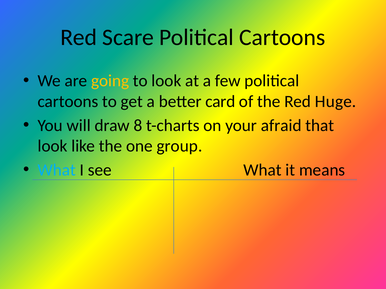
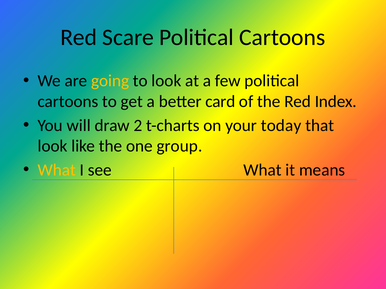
Huge: Huge -> Index
8: 8 -> 2
afraid: afraid -> today
What at (57, 170) colour: light blue -> yellow
